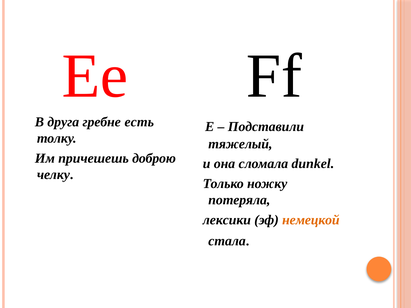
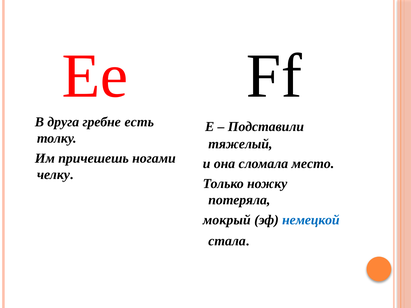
доброю: доброю -> ногами
dunkel: dunkel -> место
лексики: лексики -> мокрый
немецкой colour: orange -> blue
